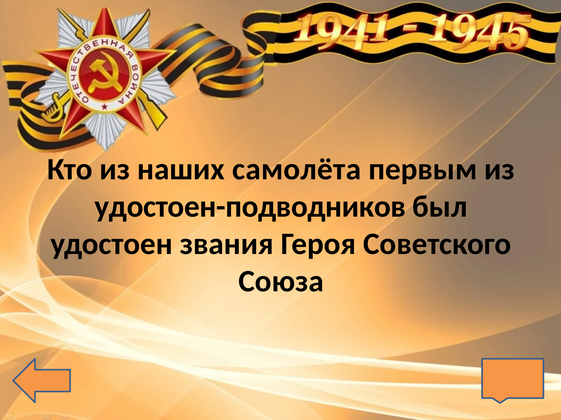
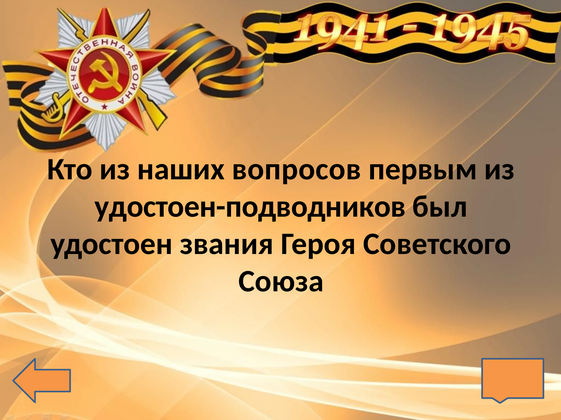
самолёта: самолёта -> вопросов
